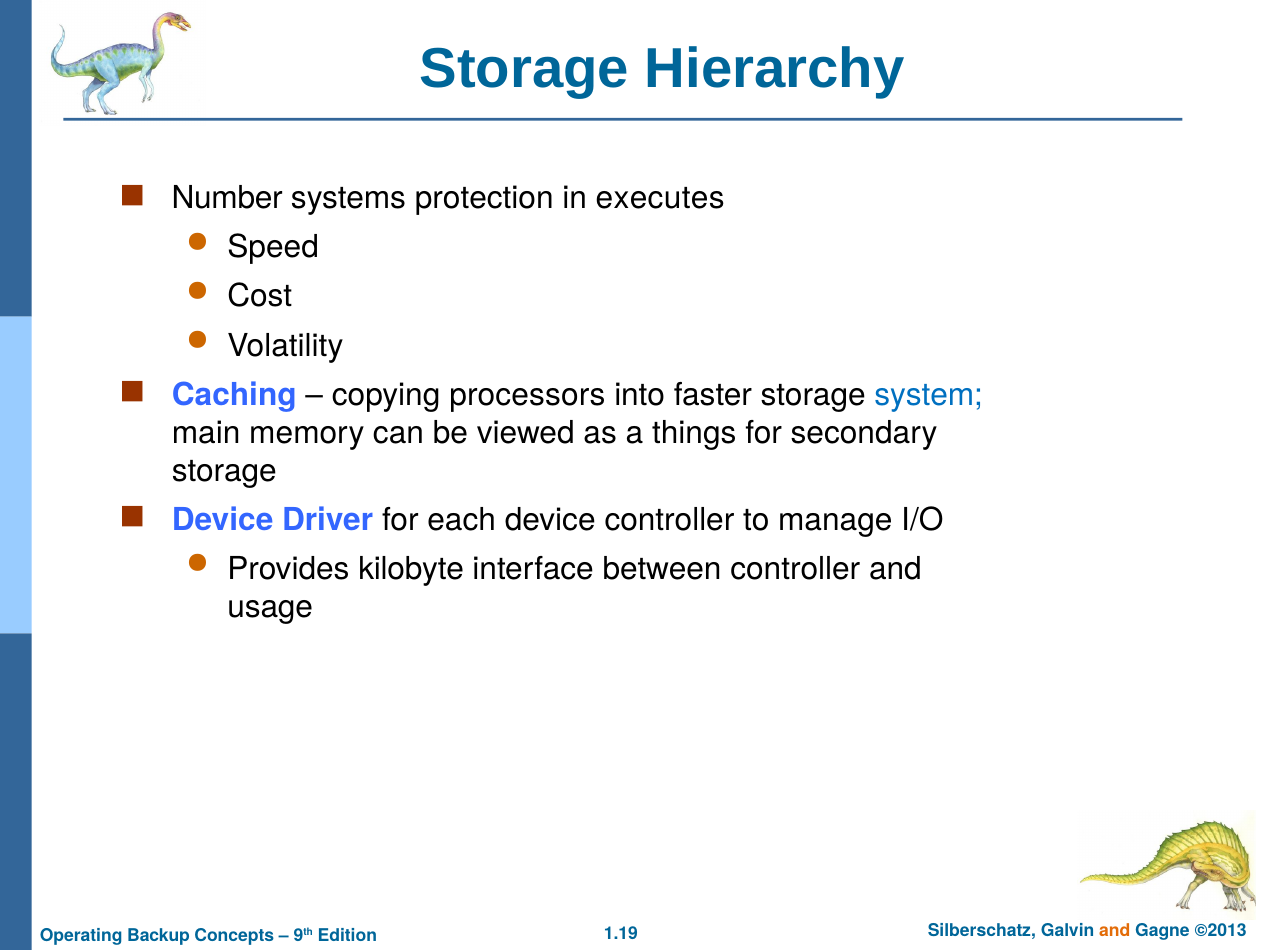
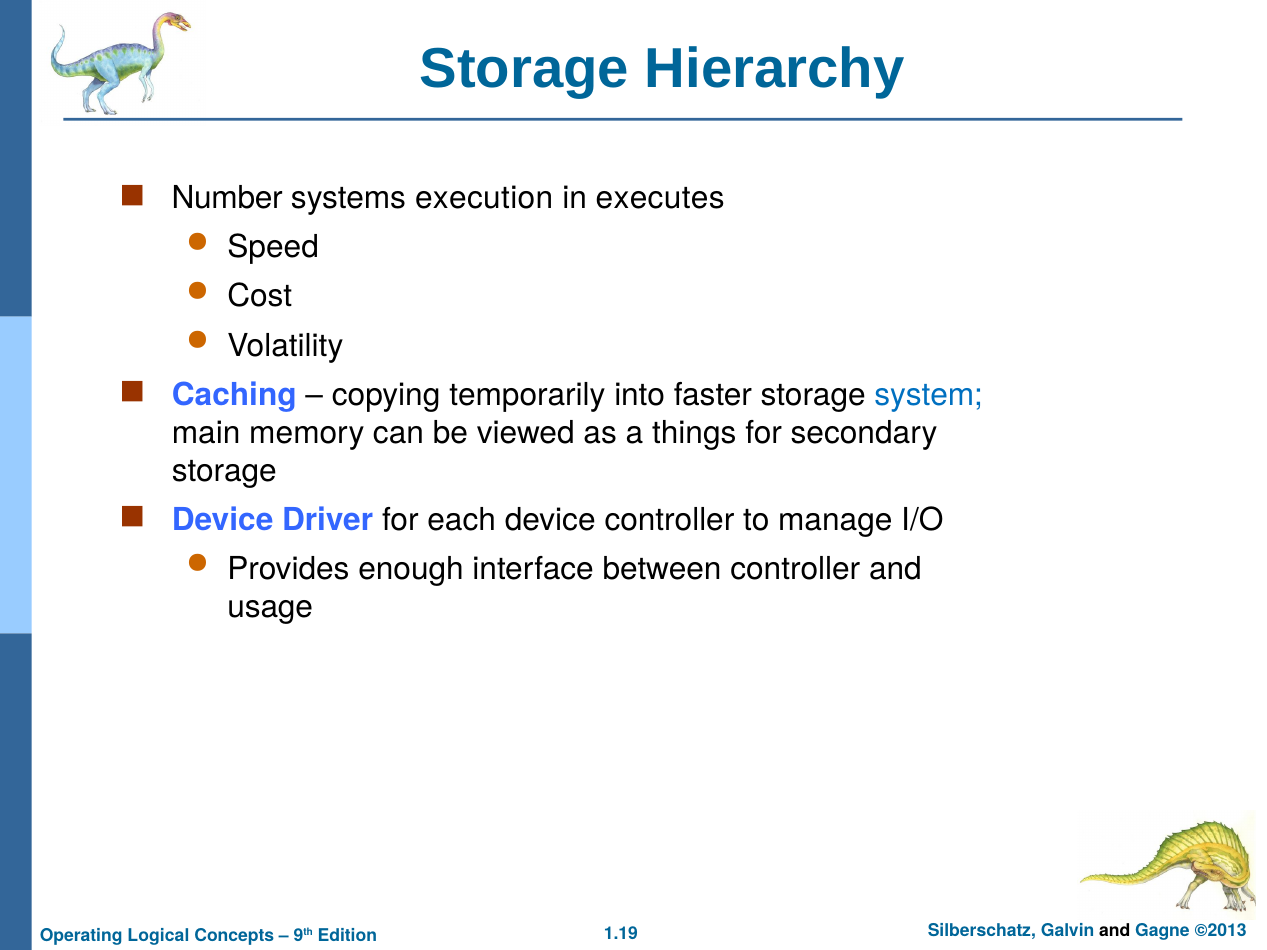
protection: protection -> execution
processors: processors -> temporarily
kilobyte: kilobyte -> enough
and at (1115, 931) colour: orange -> black
Backup: Backup -> Logical
